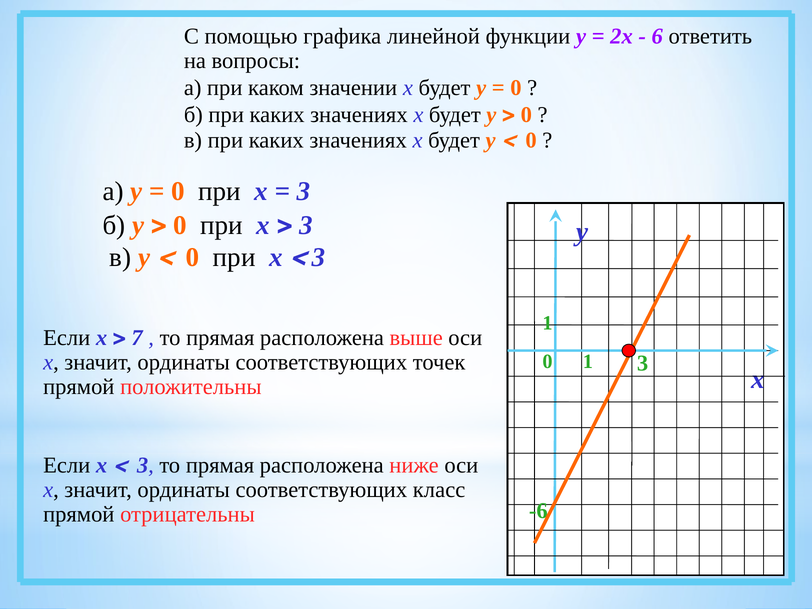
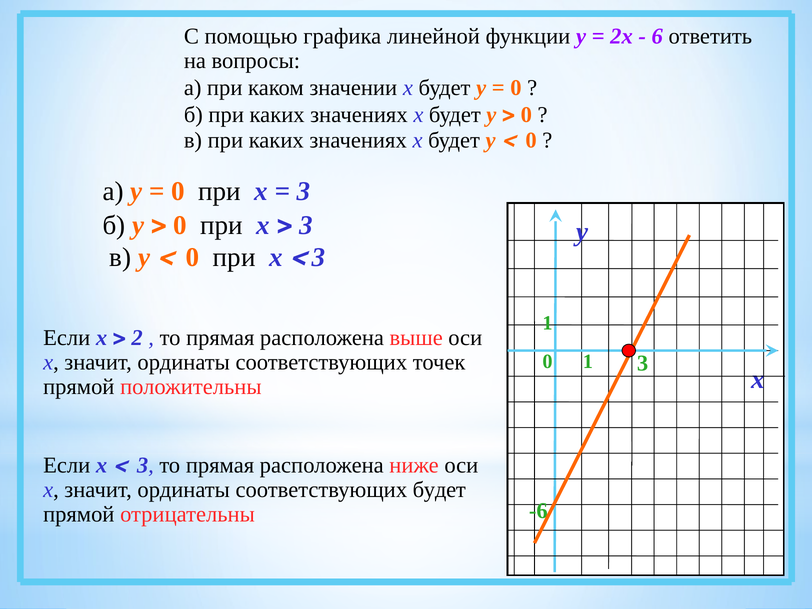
7: 7 -> 2
соответствующих класс: класс -> будет
